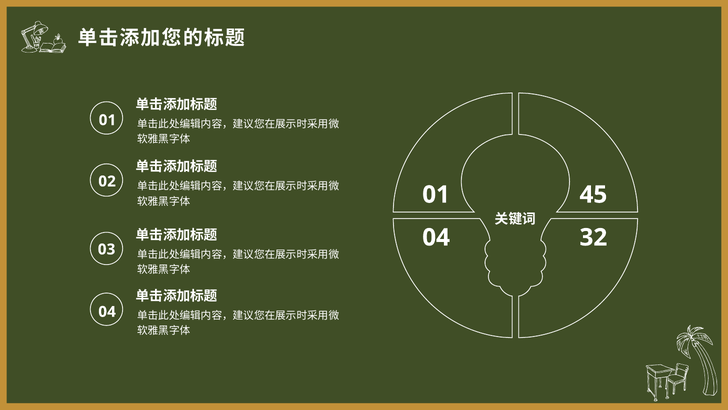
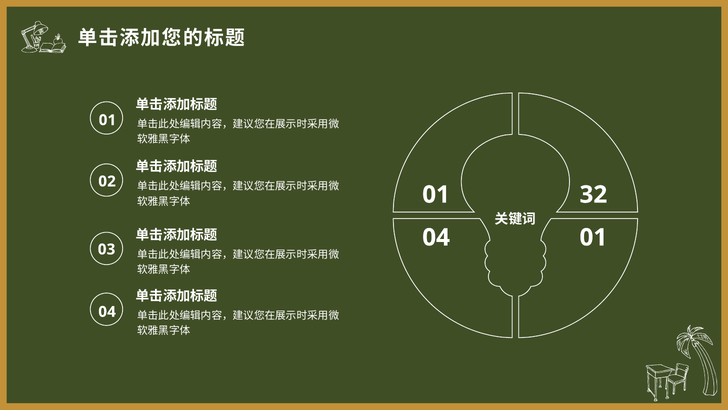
45: 45 -> 32
04 32: 32 -> 01
